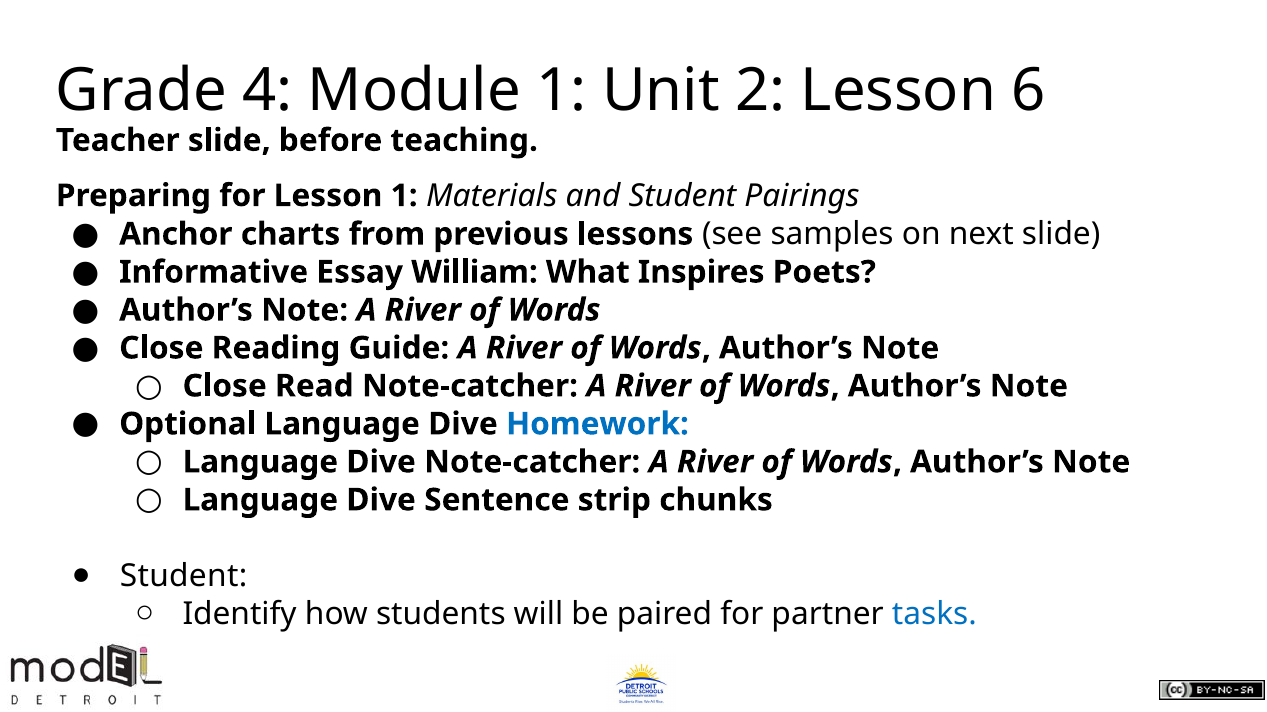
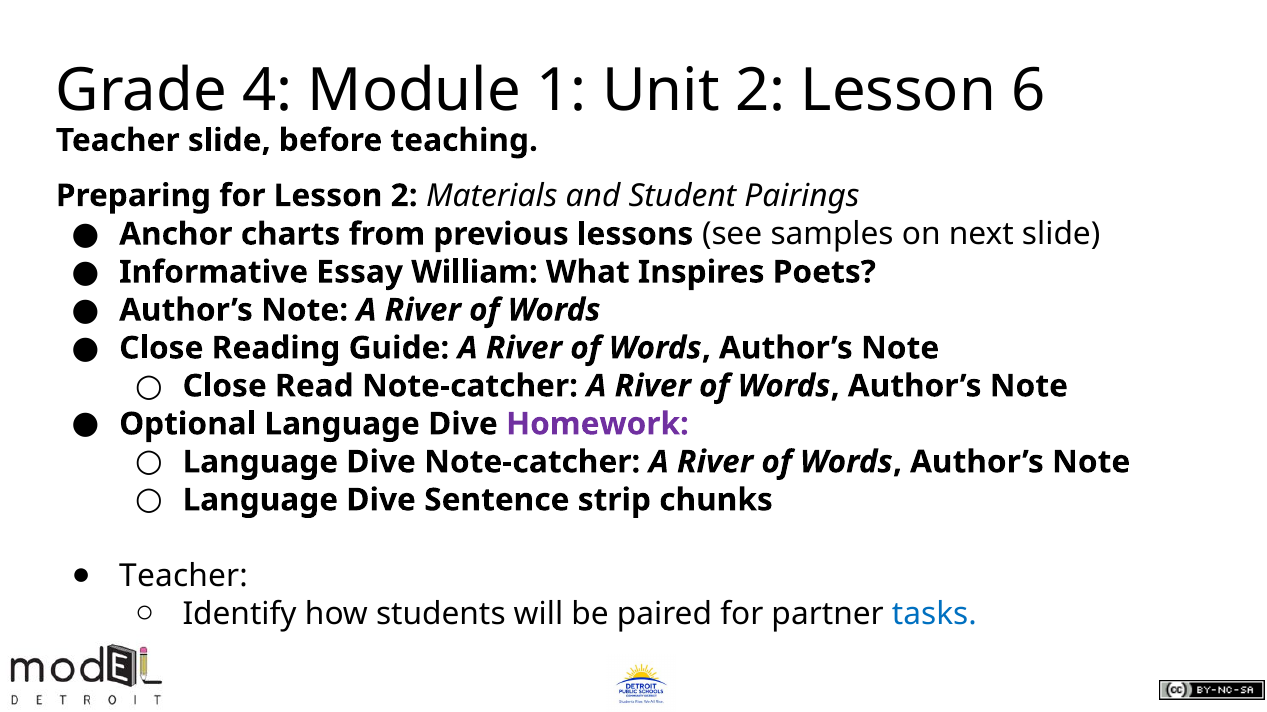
Lesson 1: 1 -> 2
Homework colour: blue -> purple
Student at (184, 576): Student -> Teacher
